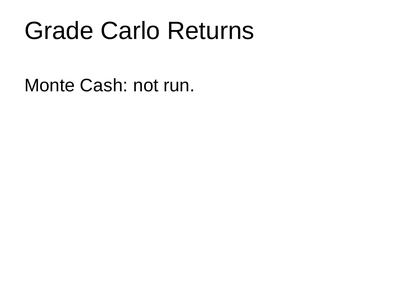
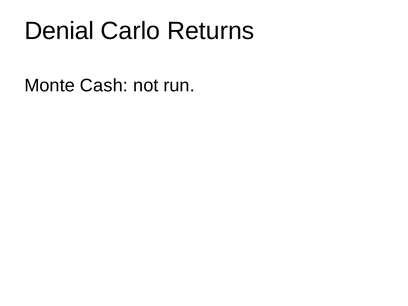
Grade: Grade -> Denial
